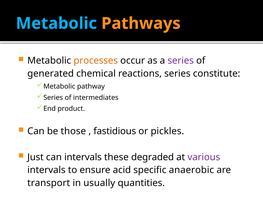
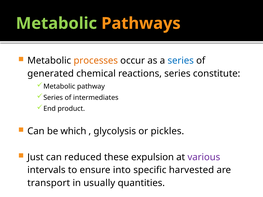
Metabolic at (56, 23) colour: light blue -> light green
series at (181, 61) colour: purple -> blue
those: those -> which
fastidious: fastidious -> glycolysis
can intervals: intervals -> reduced
degraded: degraded -> expulsion
acid: acid -> into
anaerobic: anaerobic -> harvested
